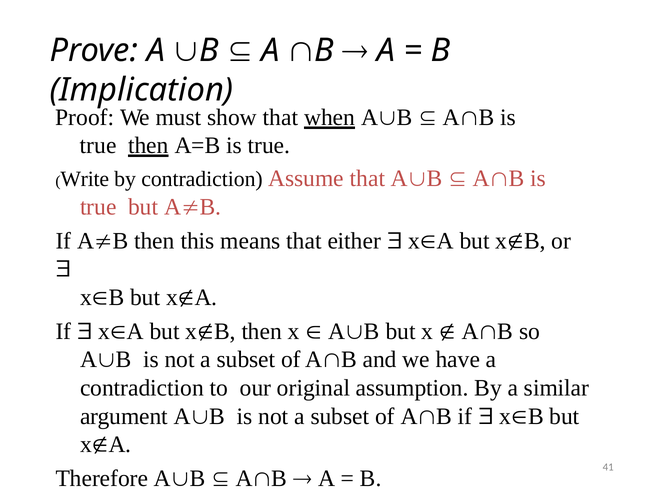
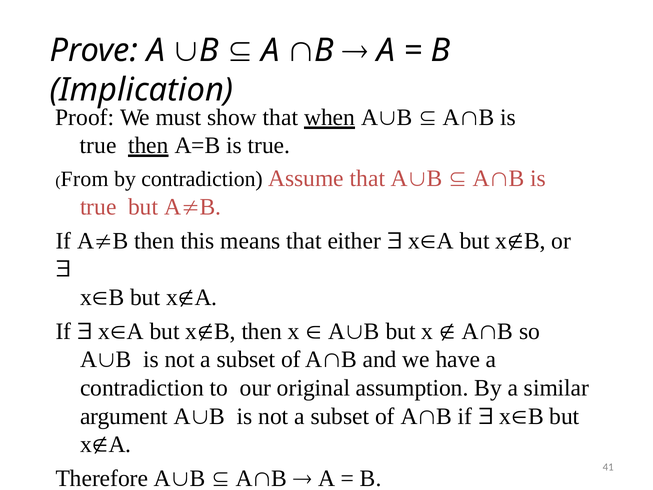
Write: Write -> From
